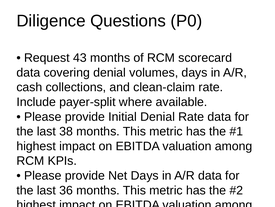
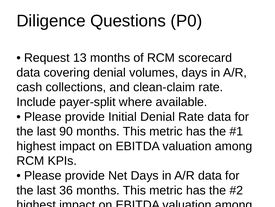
43: 43 -> 13
38: 38 -> 90
